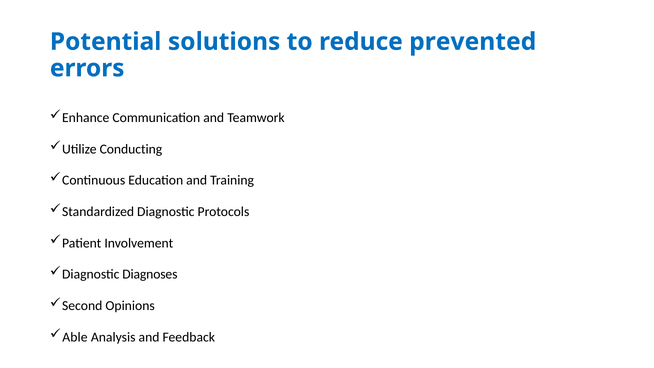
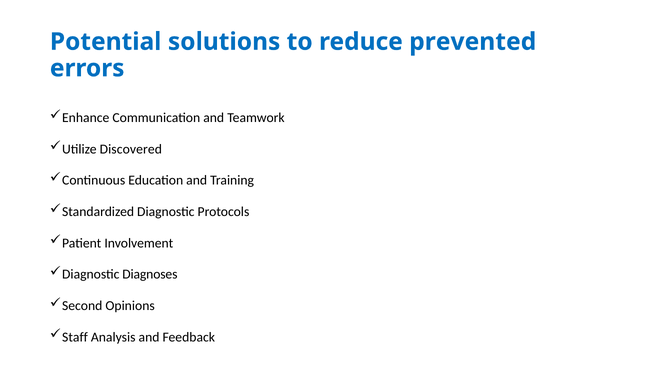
Conducting: Conducting -> Discovered
Able: Able -> Staff
